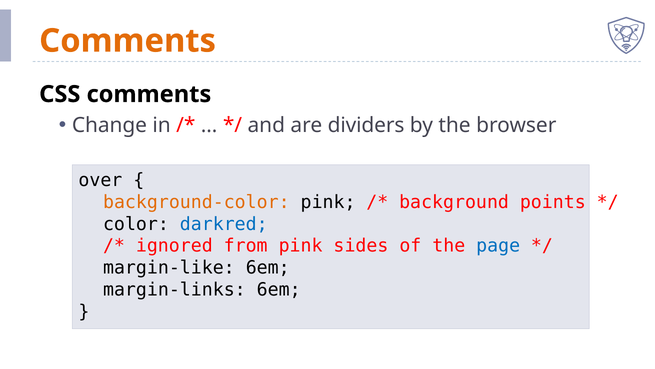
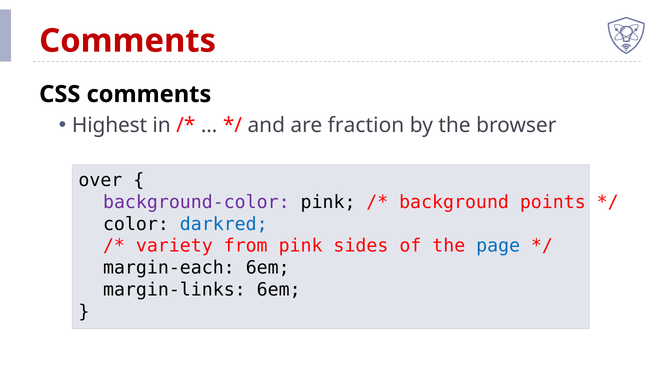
Comments at (128, 41) colour: orange -> red
Change: Change -> Highest
dividers: dividers -> fraction
background-color colour: orange -> purple
ignored: ignored -> variety
margin-like: margin-like -> margin-each
